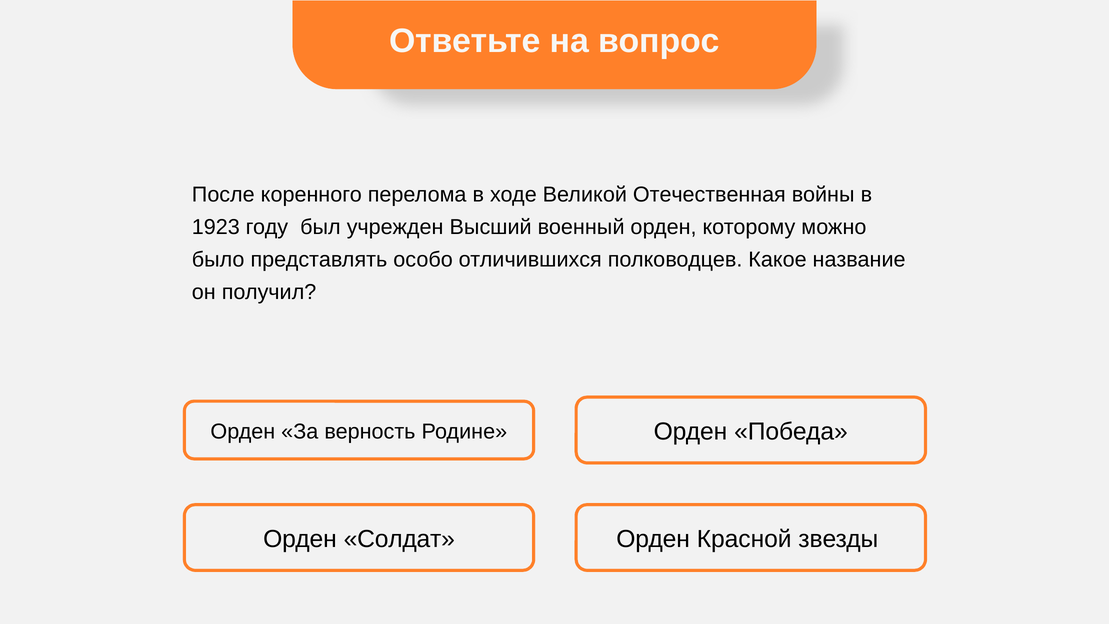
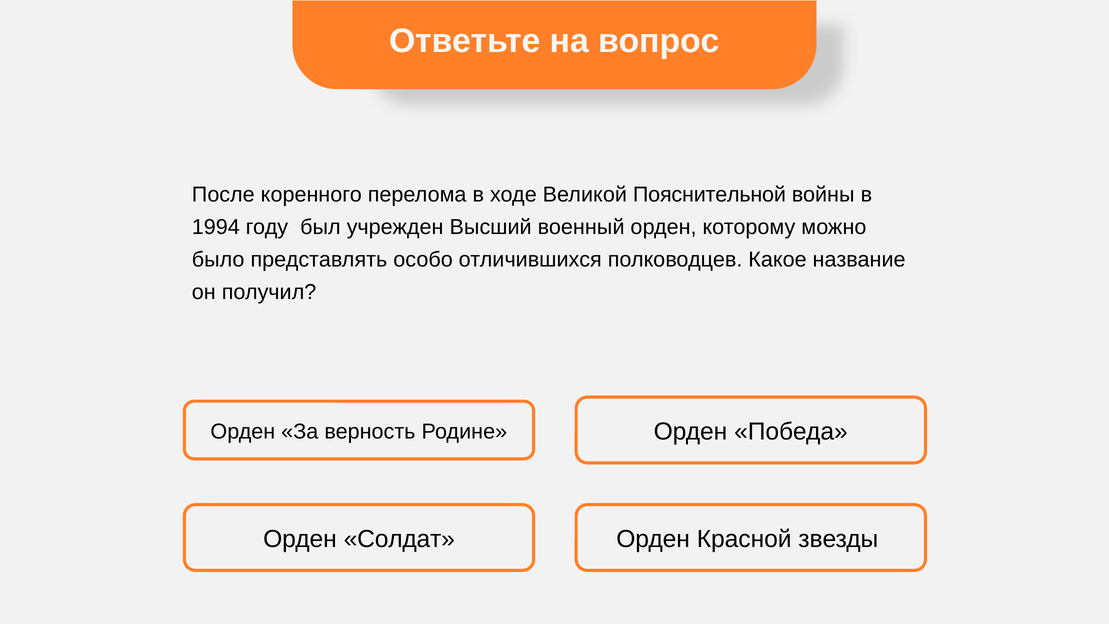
Отечественная: Отечественная -> Пояснительной
1923: 1923 -> 1994
